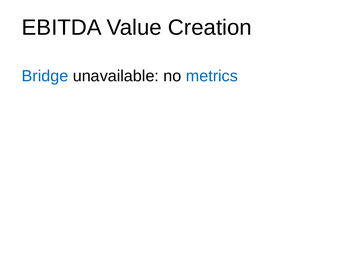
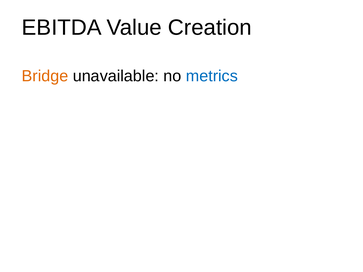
Bridge colour: blue -> orange
